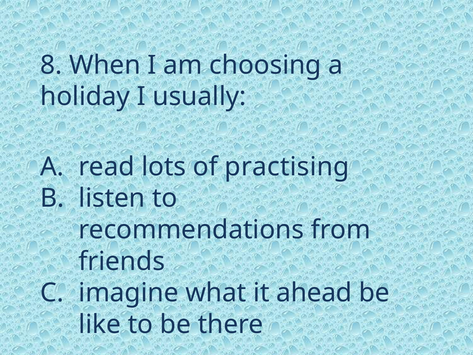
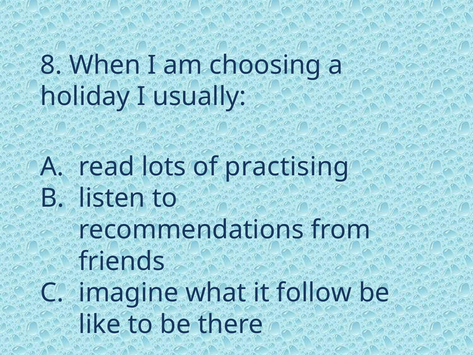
ahead: ahead -> follow
